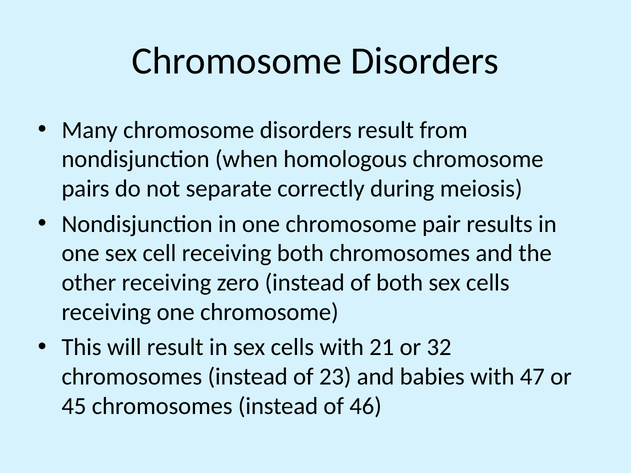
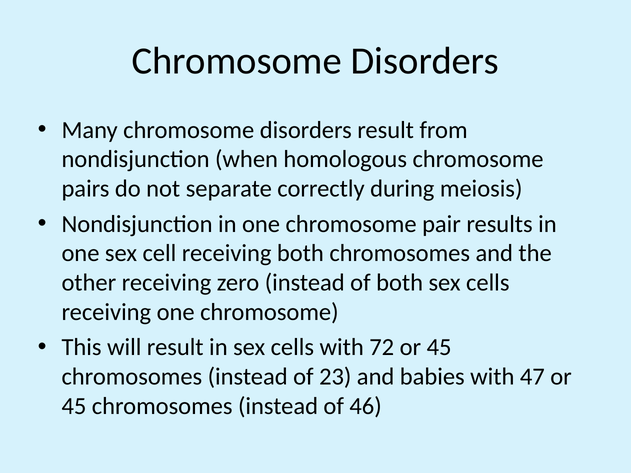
21: 21 -> 72
32 at (439, 347): 32 -> 45
